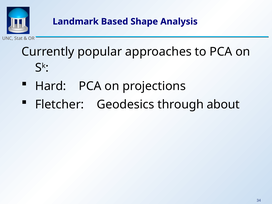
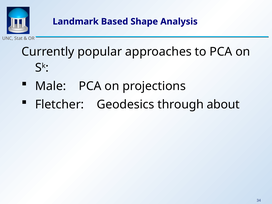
Hard: Hard -> Male
